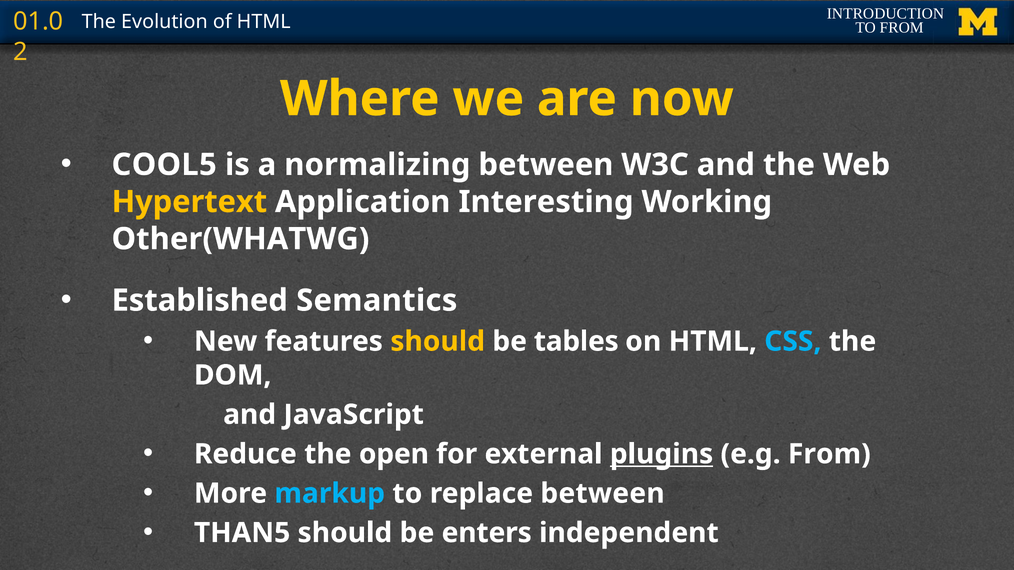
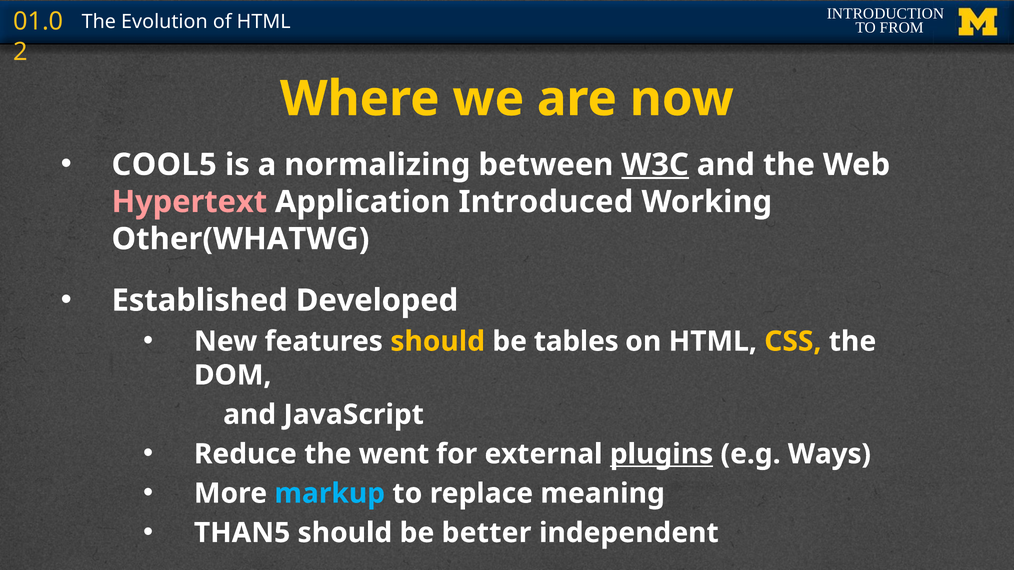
W3C underline: none -> present
Hypertext colour: yellow -> pink
Interesting: Interesting -> Introduced
Semantics: Semantics -> Developed
CSS colour: light blue -> yellow
open: open -> went
e.g From: From -> Ways
replace between: between -> meaning
enters: enters -> better
